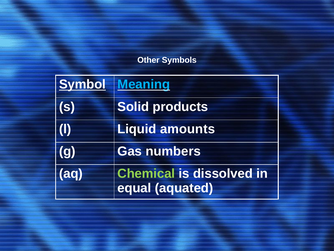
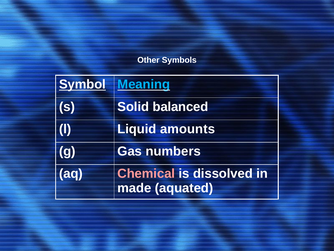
products: products -> balanced
Chemical colour: light green -> pink
equal: equal -> made
